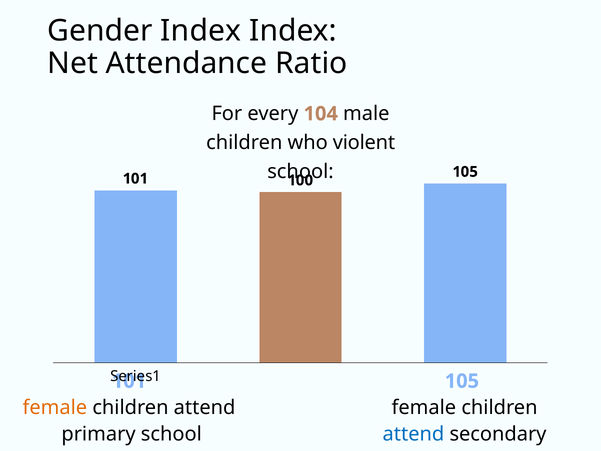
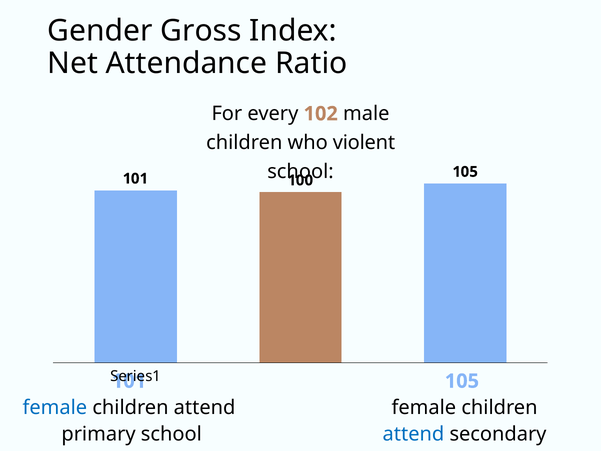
Gender Index: Index -> Gross
104: 104 -> 102
female at (55, 407) colour: orange -> blue
